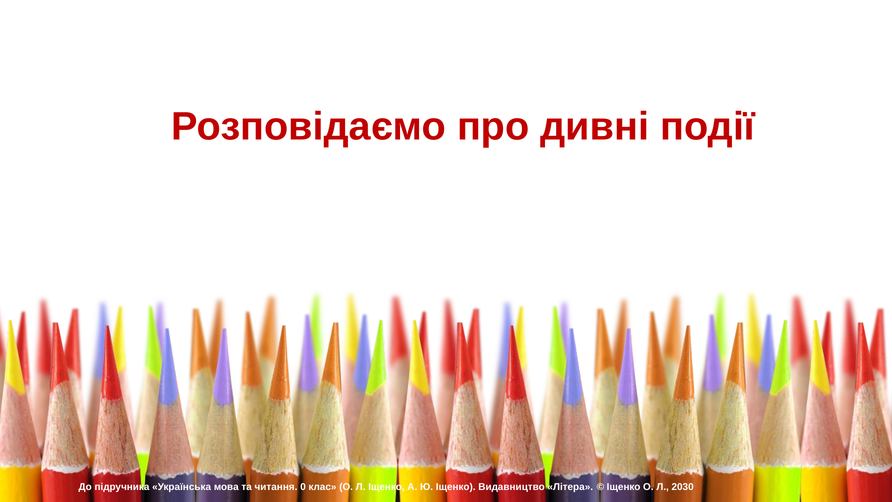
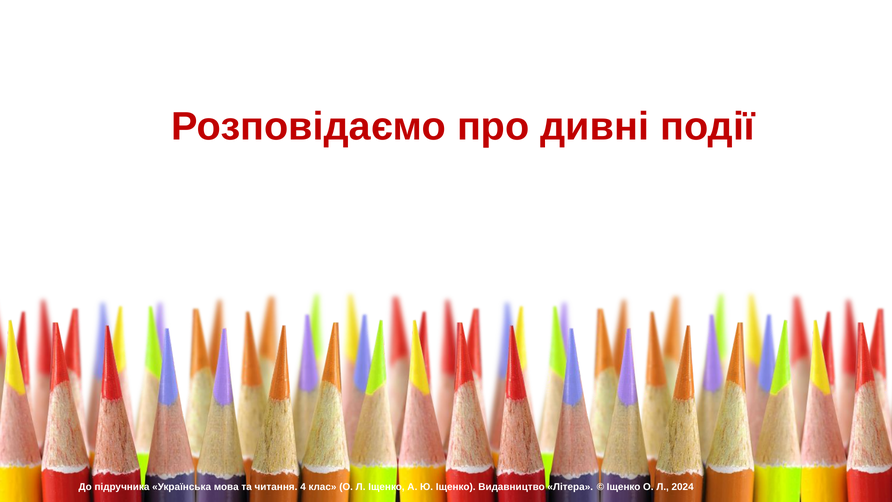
0: 0 -> 4
2030: 2030 -> 2024
